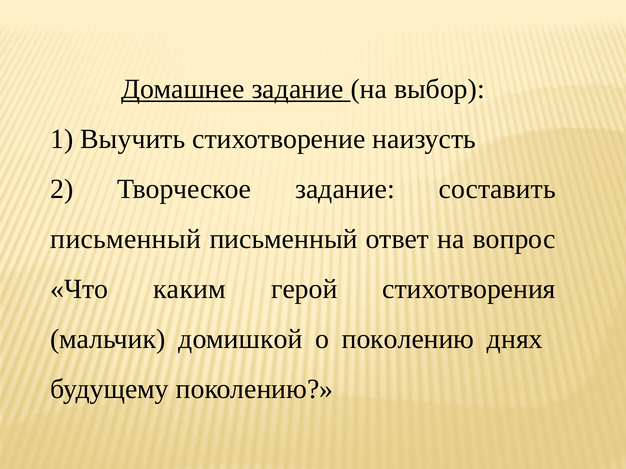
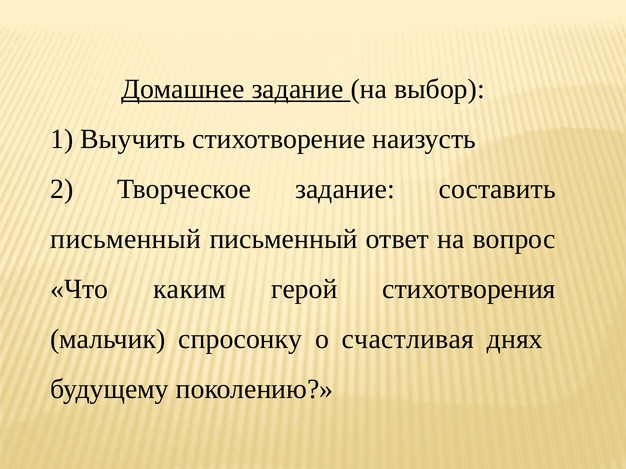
домишкой: домишкой -> спросонку
о поколению: поколению -> счастливая
